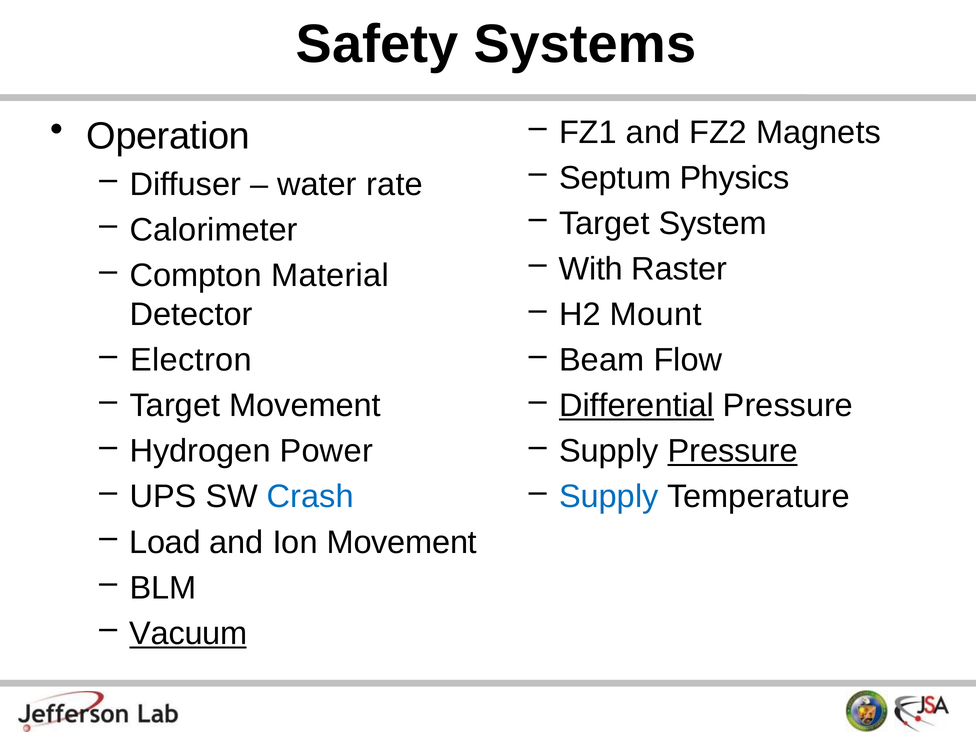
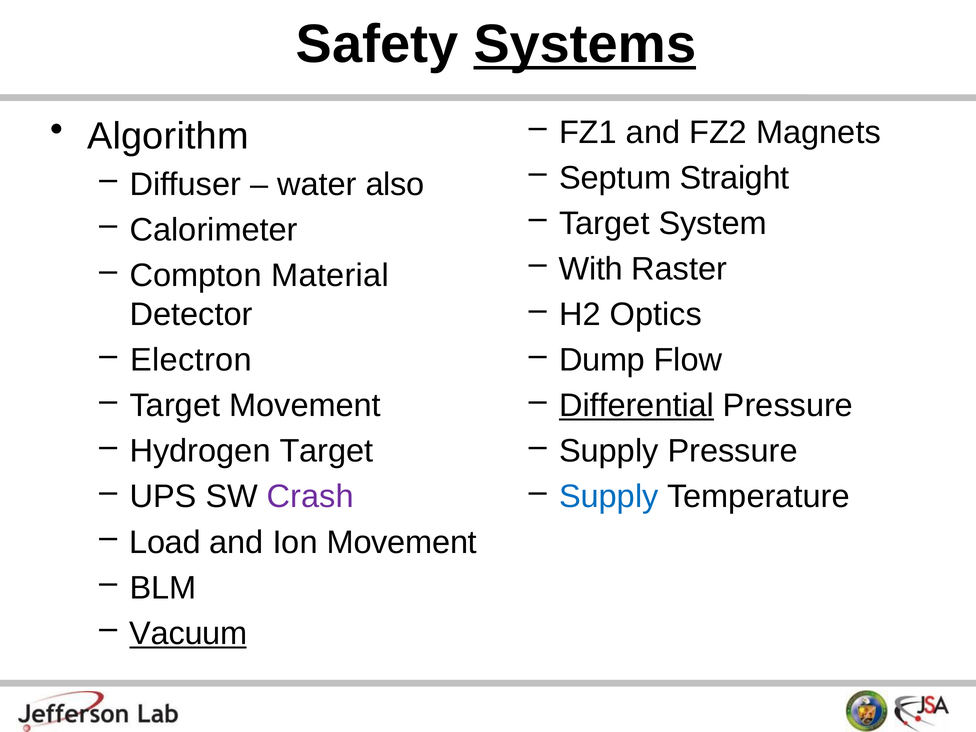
Systems underline: none -> present
Operation: Operation -> Algorithm
Physics: Physics -> Straight
rate: rate -> also
Mount: Mount -> Optics
Beam: Beam -> Dump
Pressure at (733, 451) underline: present -> none
Hydrogen Power: Power -> Target
Crash colour: blue -> purple
